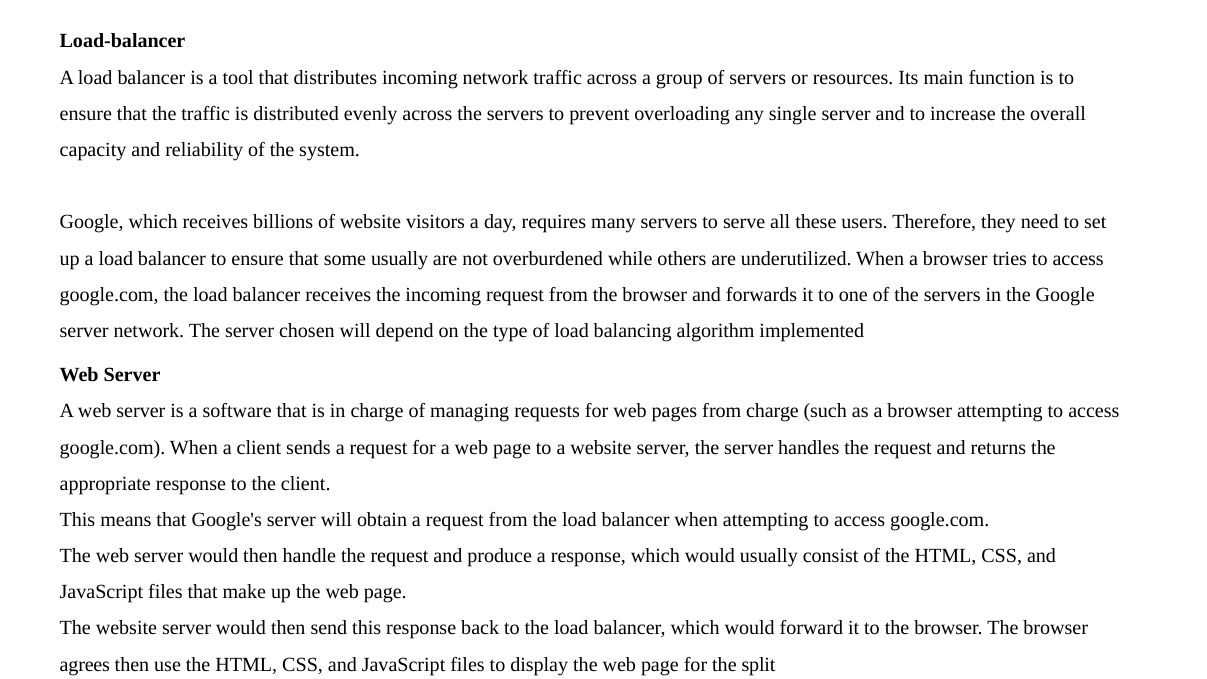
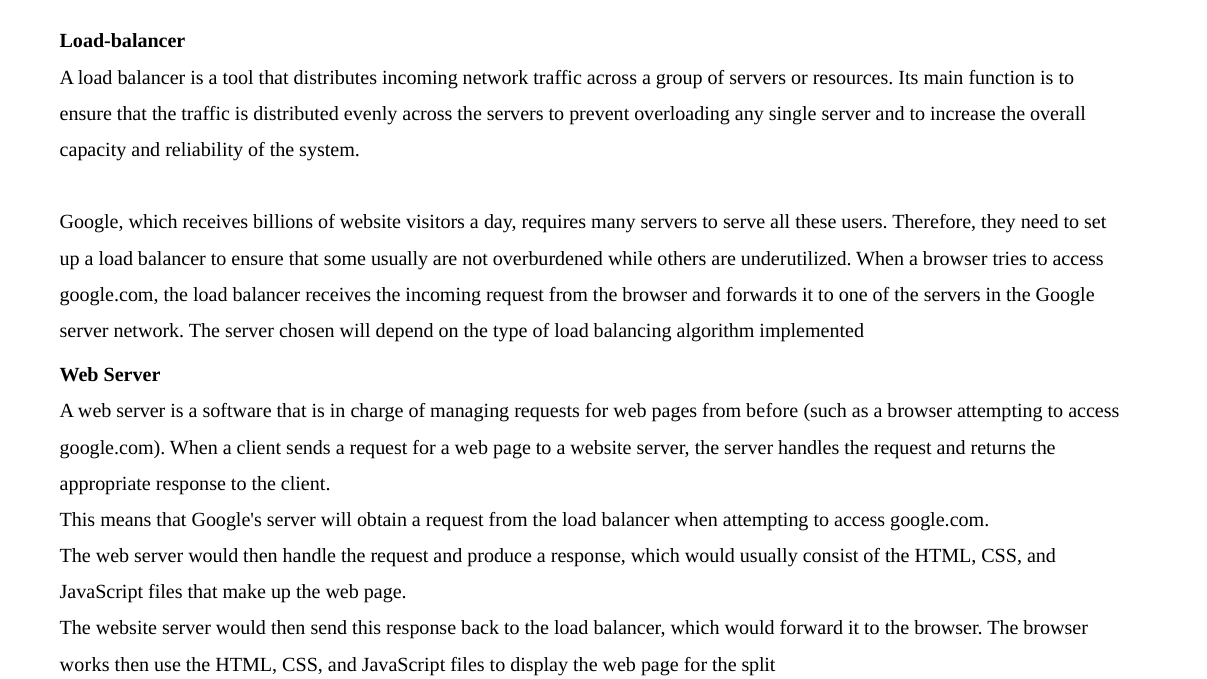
from charge: charge -> before
agrees: agrees -> works
